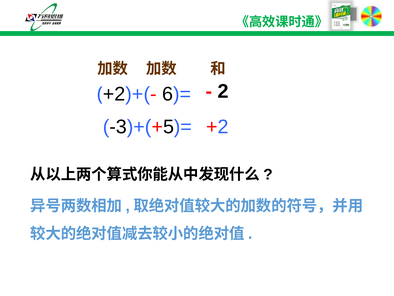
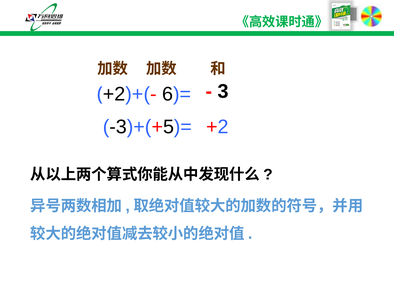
2: 2 -> 3
